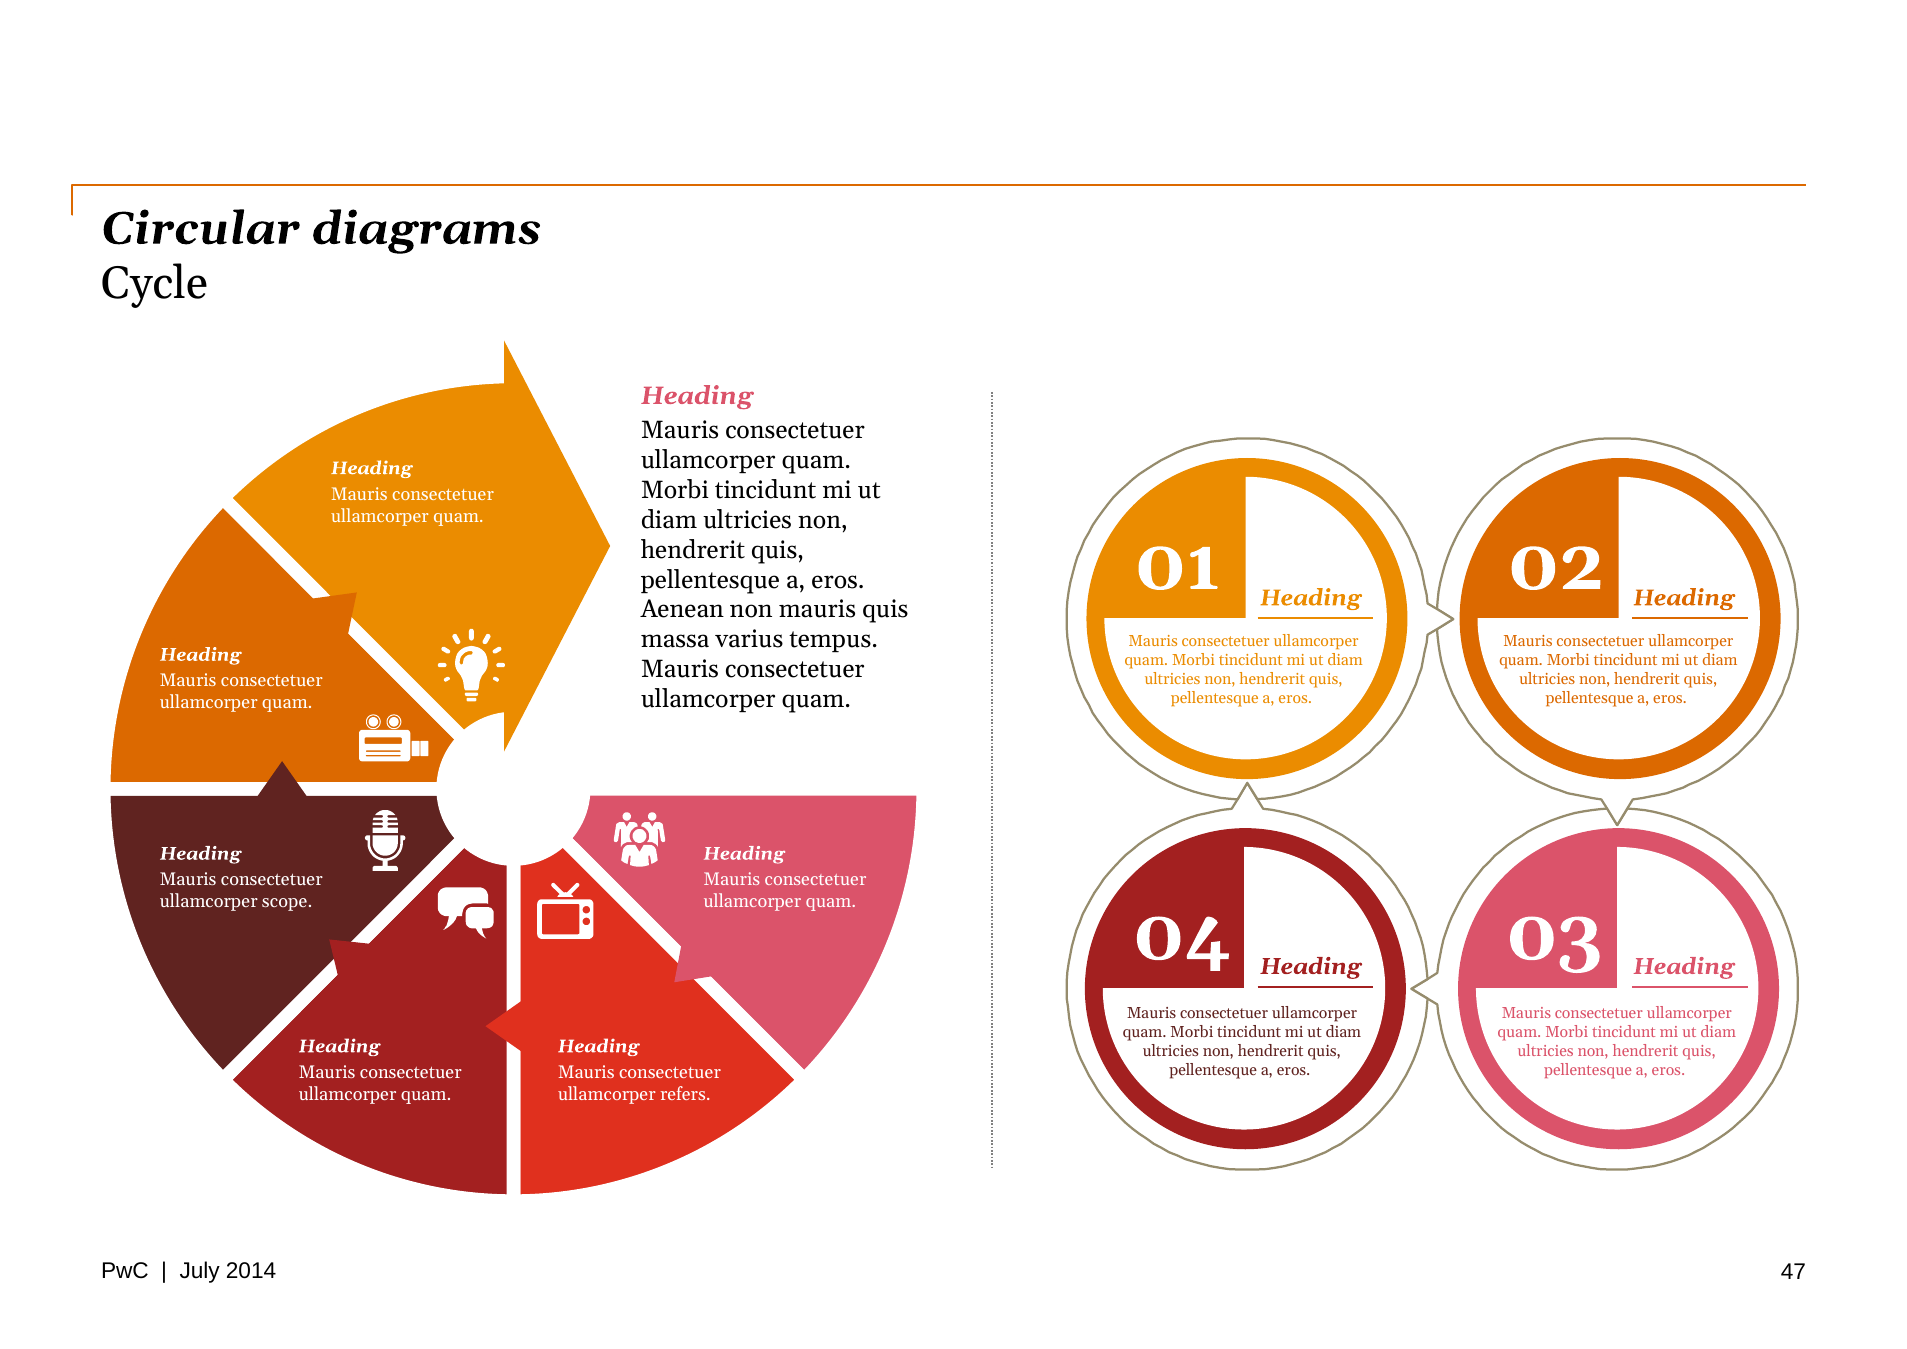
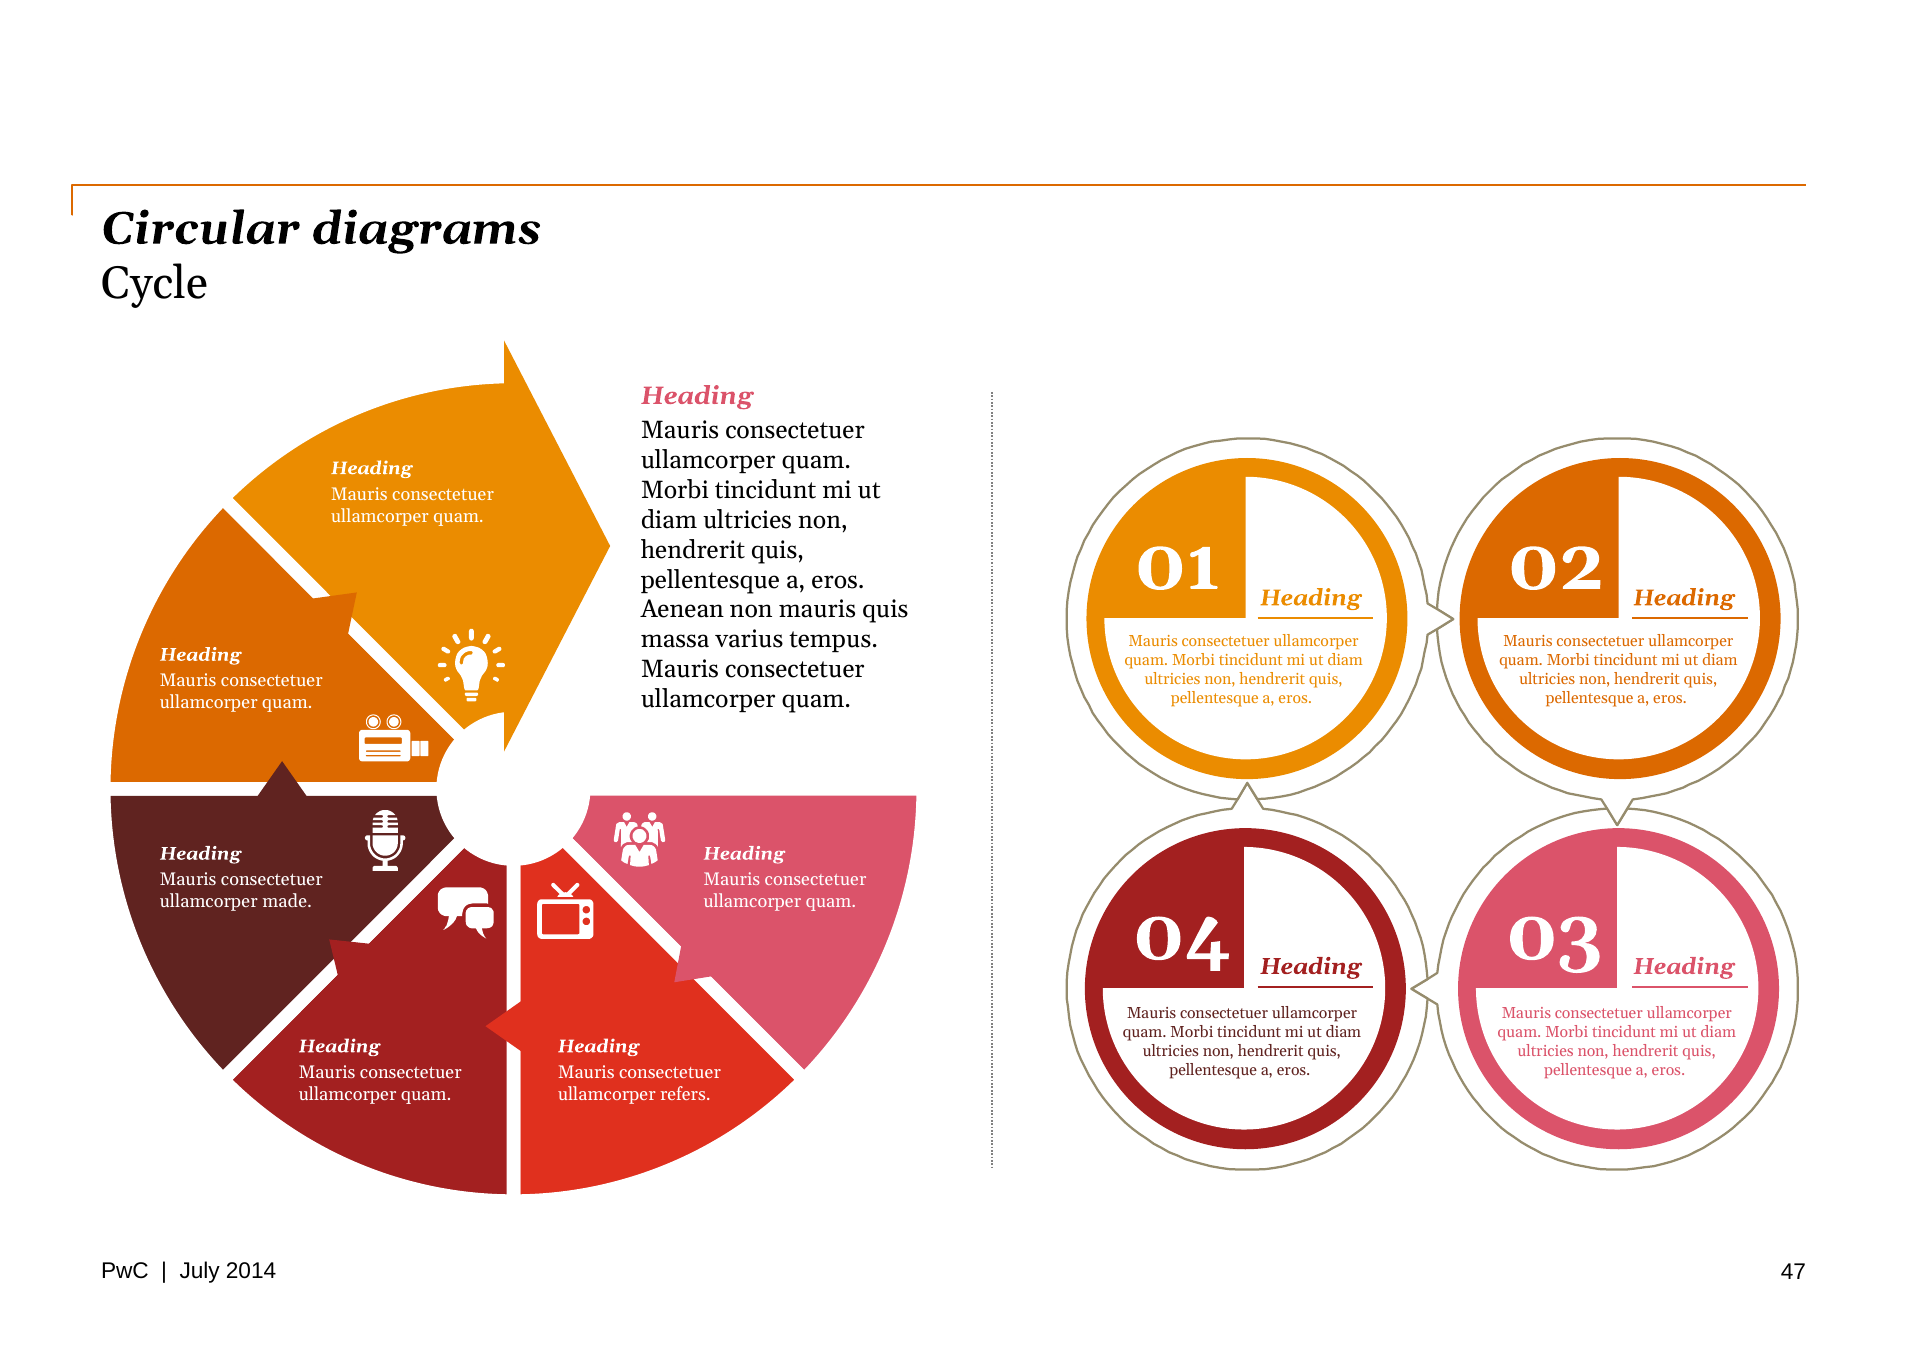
scope: scope -> made
